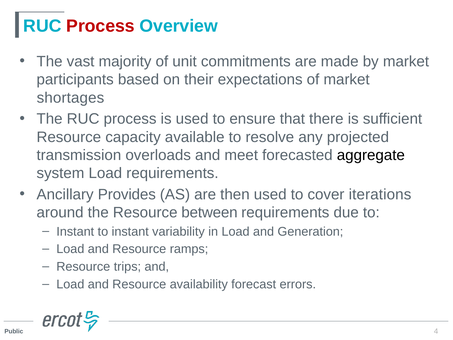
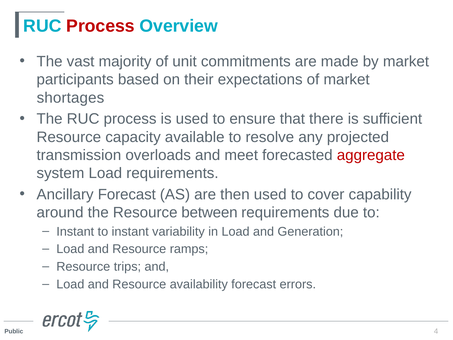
aggregate colour: black -> red
Ancillary Provides: Provides -> Forecast
iterations: iterations -> capability
